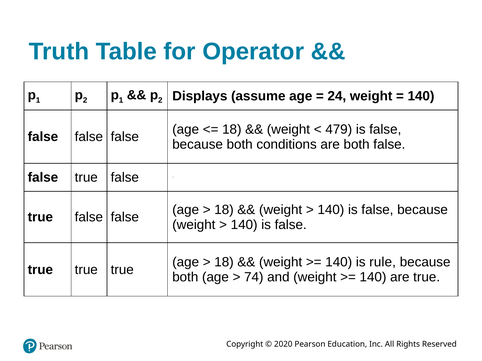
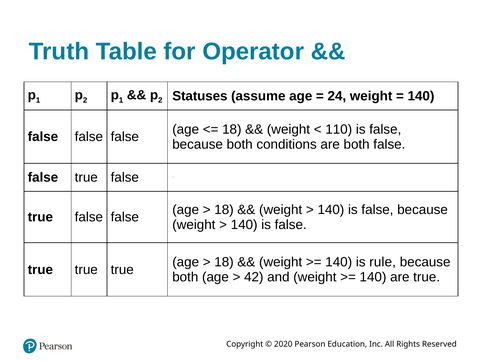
Displays: Displays -> Statuses
479: 479 -> 110
74: 74 -> 42
